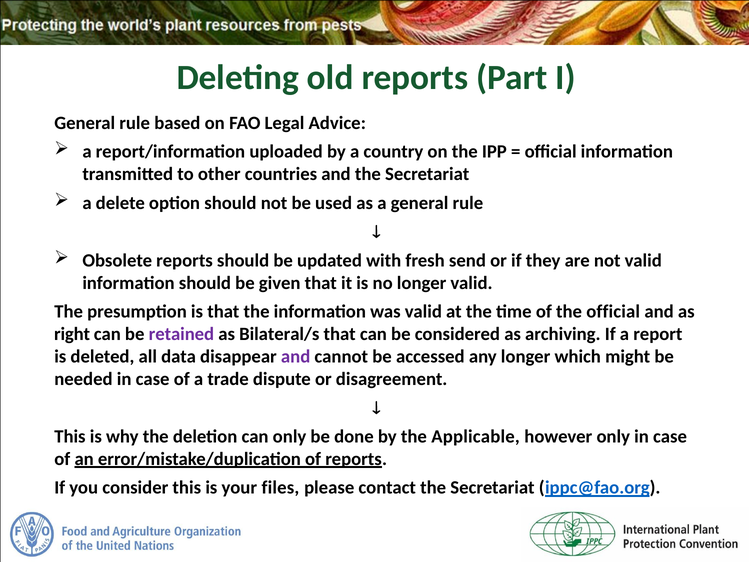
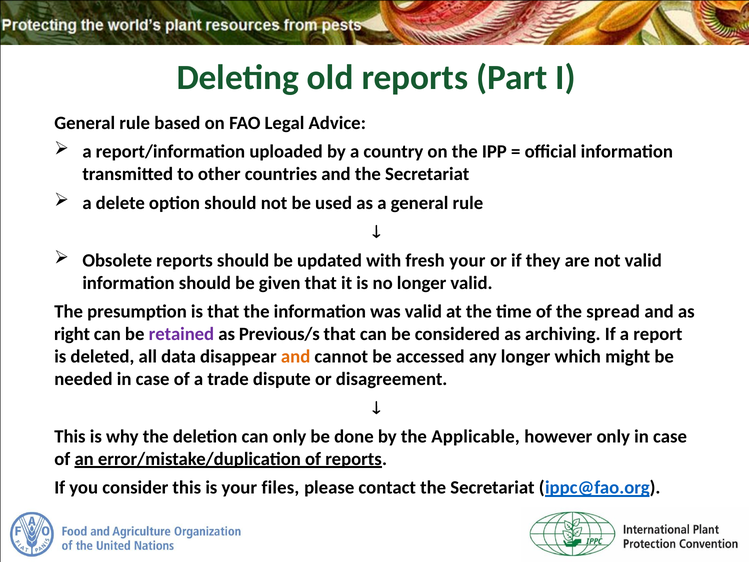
fresh send: send -> your
the official: official -> spread
Bilateral/s: Bilateral/s -> Previous/s
and at (296, 356) colour: purple -> orange
